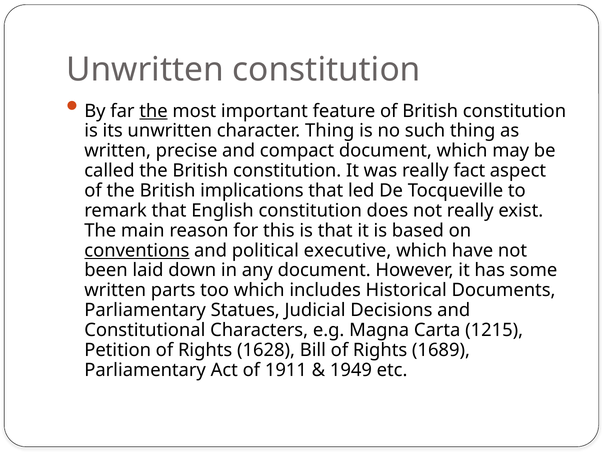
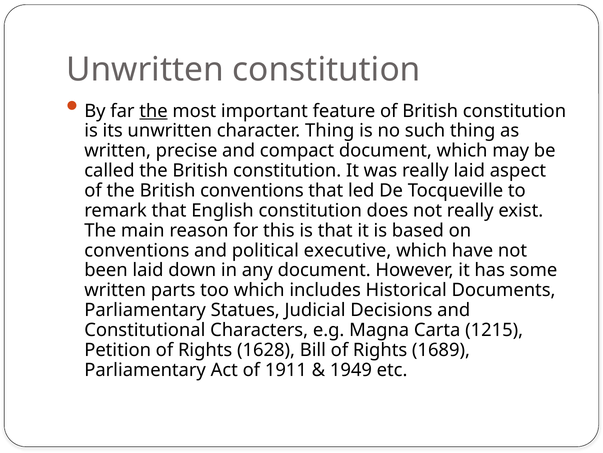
really fact: fact -> laid
British implications: implications -> conventions
conventions at (137, 250) underline: present -> none
